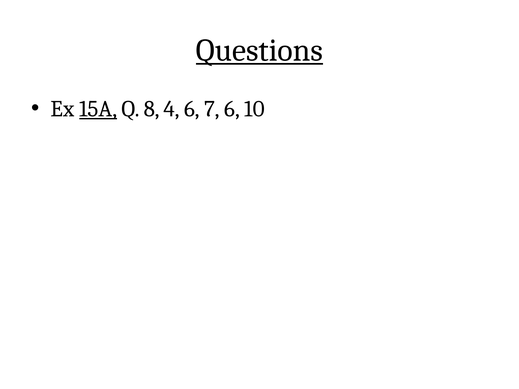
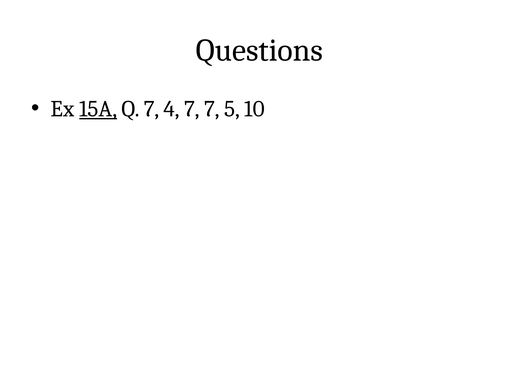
Questions underline: present -> none
Q 8: 8 -> 7
4 6: 6 -> 7
7 6: 6 -> 5
